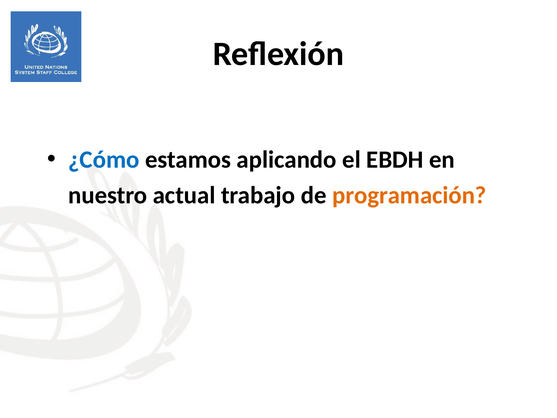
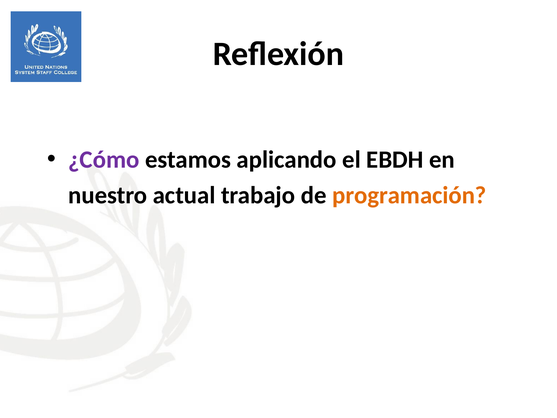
¿Cómo colour: blue -> purple
